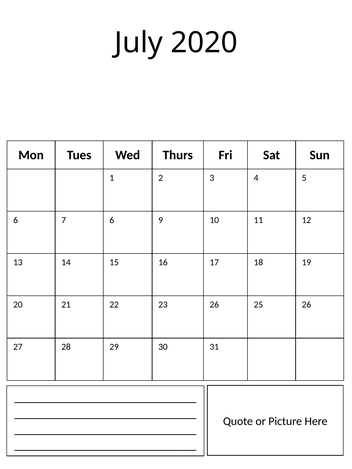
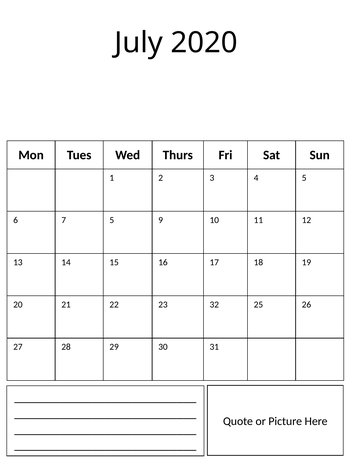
7 6: 6 -> 5
23 26: 26 -> 32
